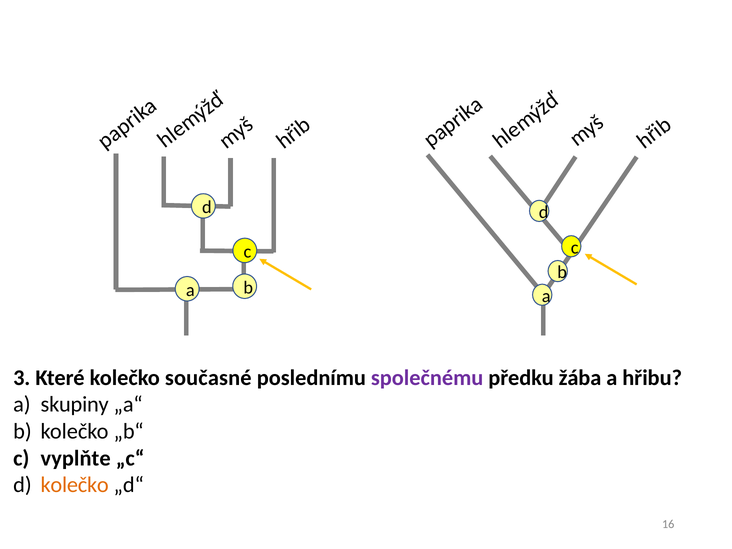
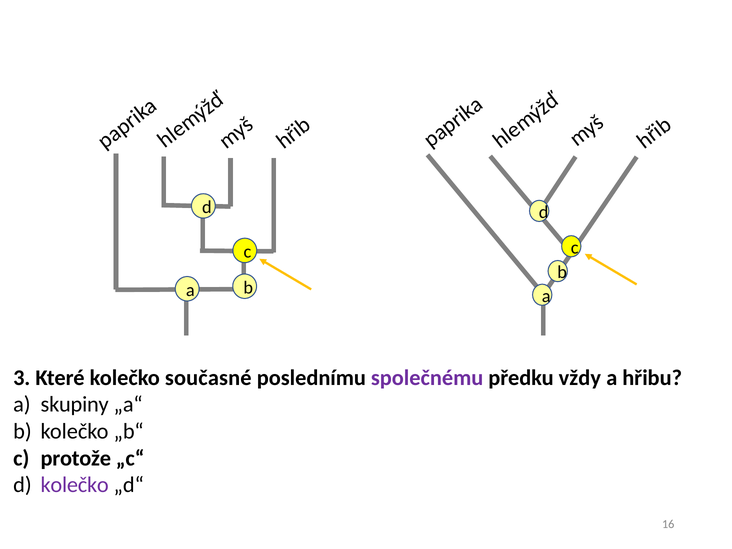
žába: žába -> vždy
vyplňte: vyplňte -> protože
kolečko at (75, 485) colour: orange -> purple
